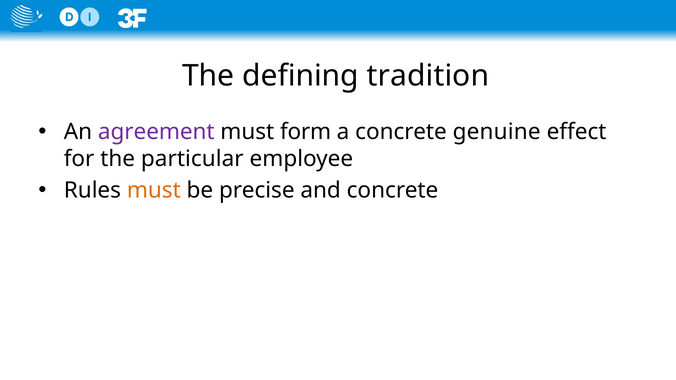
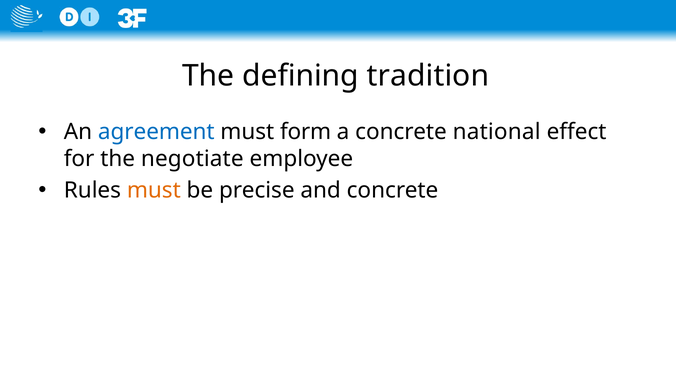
agreement colour: purple -> blue
genuine: genuine -> national
particular: particular -> negotiate
